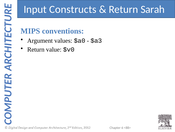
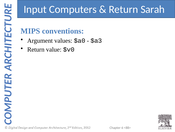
Constructs: Constructs -> Computers
